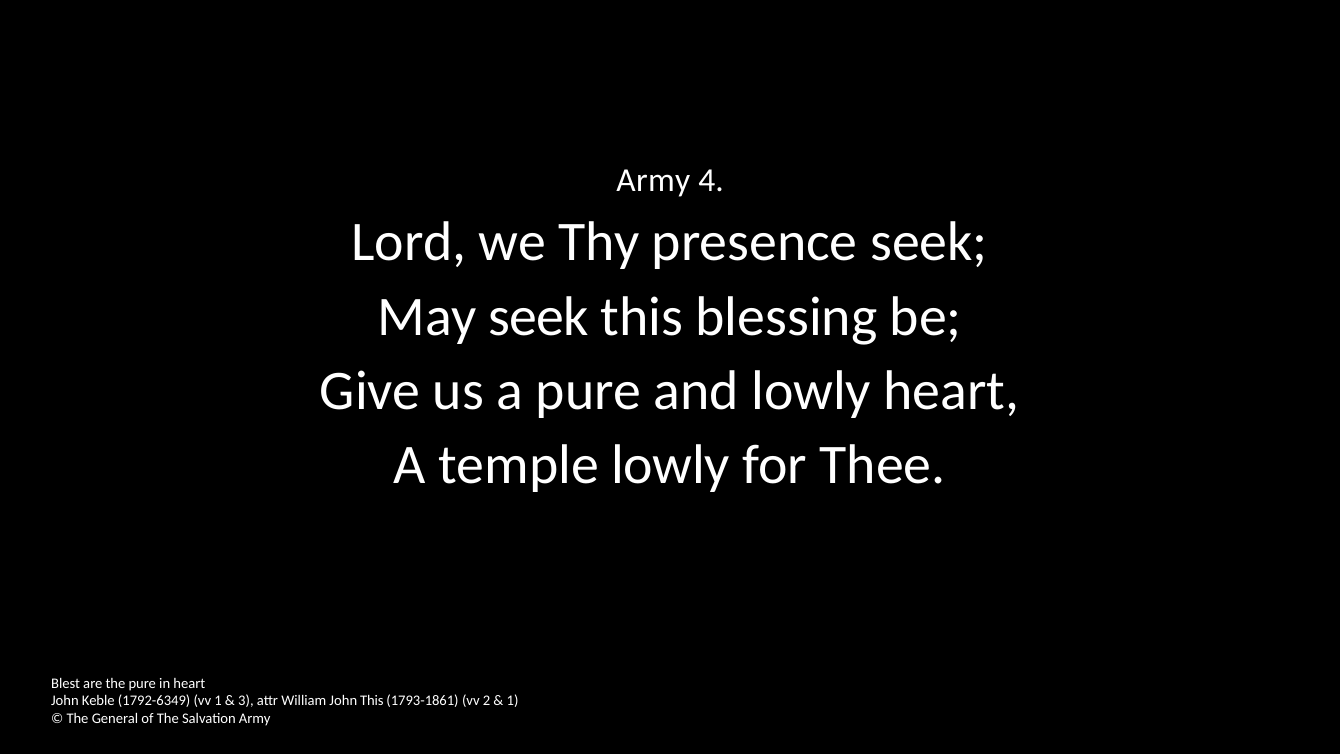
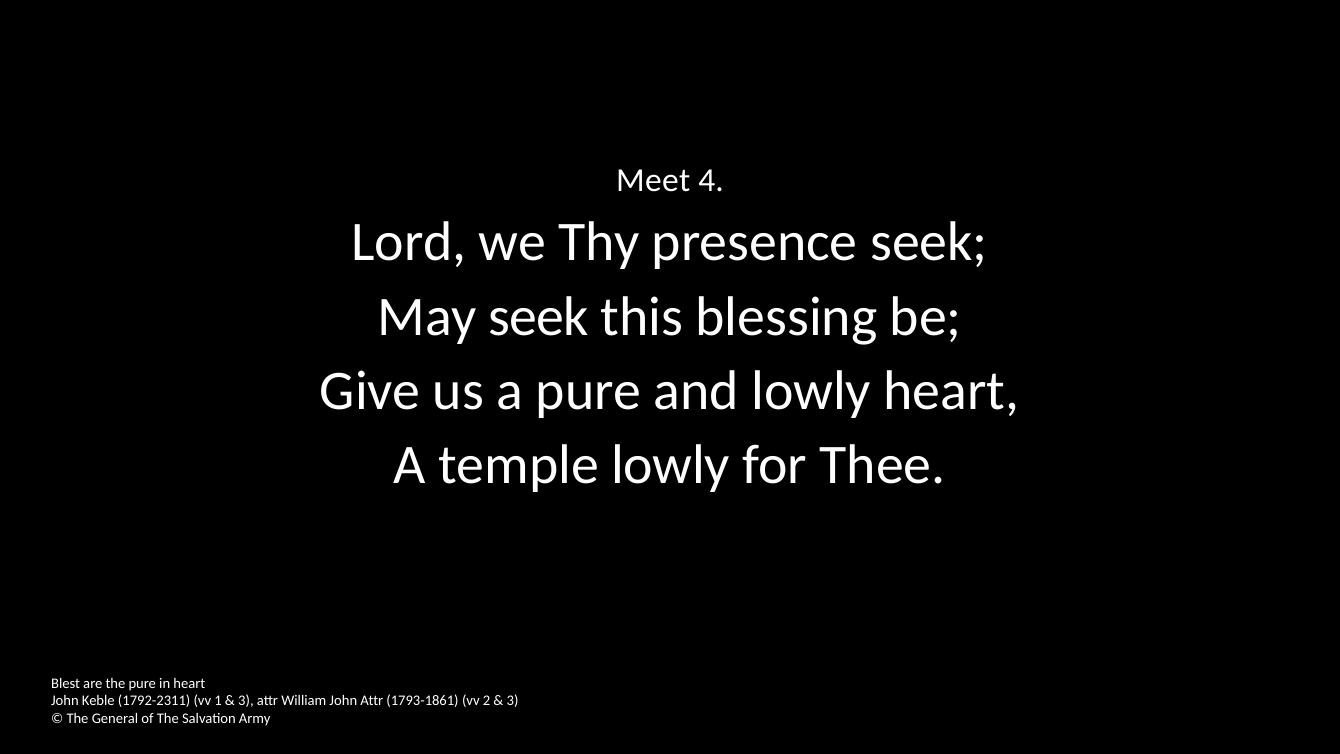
Army at (653, 180): Army -> Meet
1792-6349: 1792-6349 -> 1792-2311
John This: This -> Attr
1 at (513, 701): 1 -> 3
